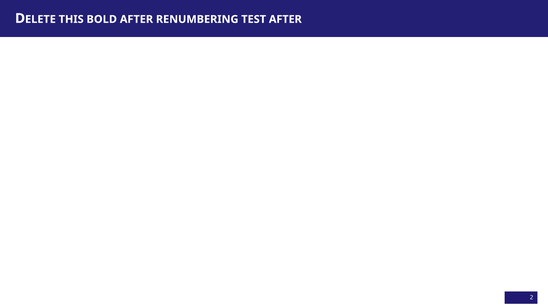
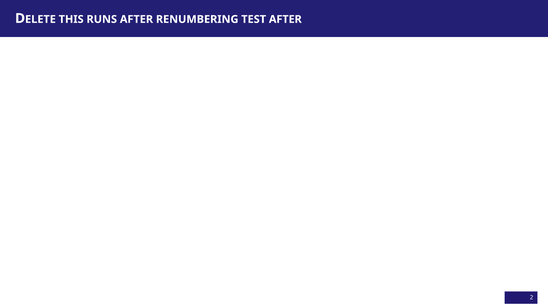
BOLD: BOLD -> RUNS
